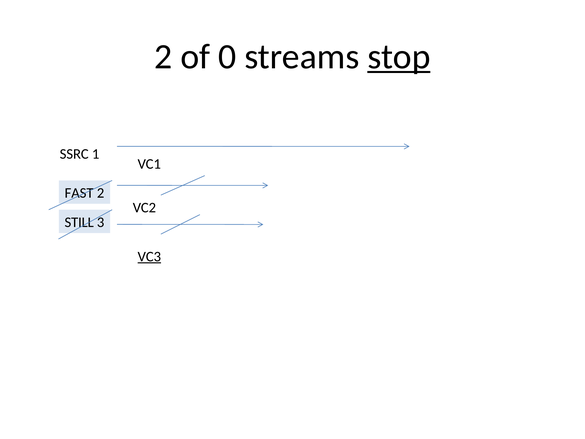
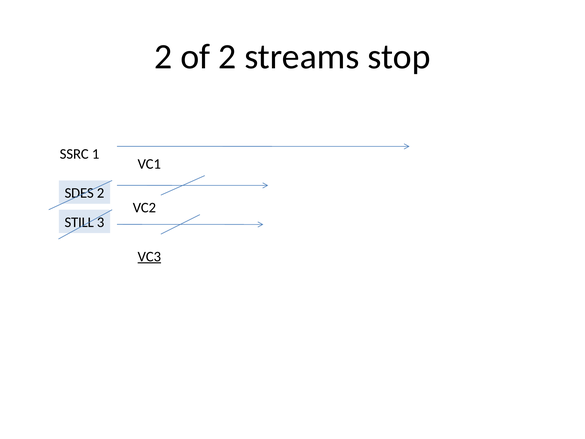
of 0: 0 -> 2
stop underline: present -> none
FAST: FAST -> SDES
